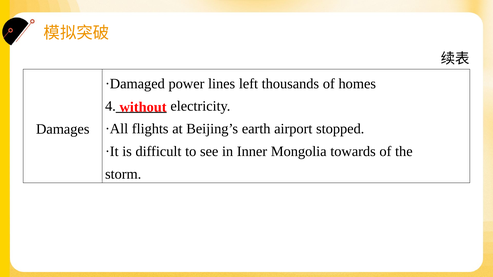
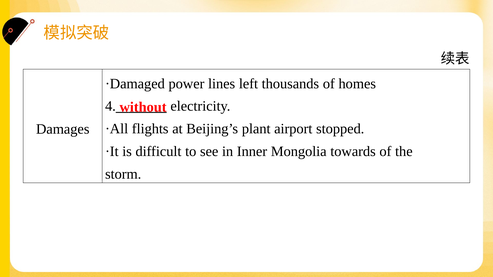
earth: earth -> plant
